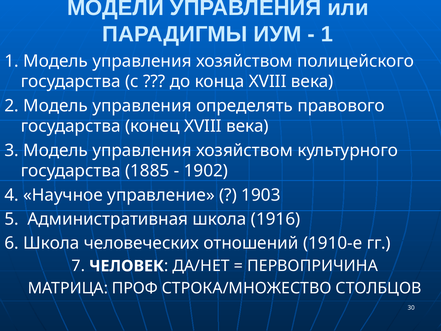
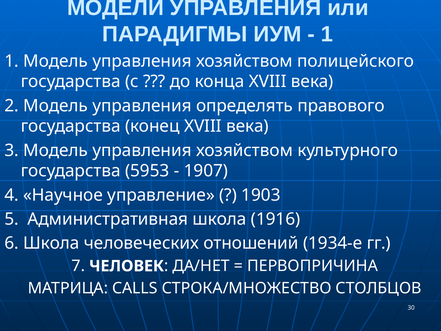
1885: 1885 -> 5953
1902: 1902 -> 1907
1910-е: 1910-е -> 1934-е
ПРОФ: ПРОФ -> CALLS
